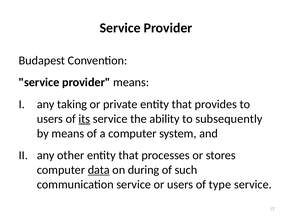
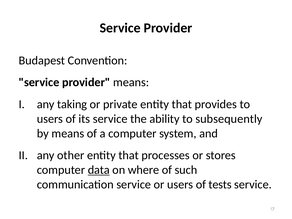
its underline: present -> none
during: during -> where
type: type -> tests
